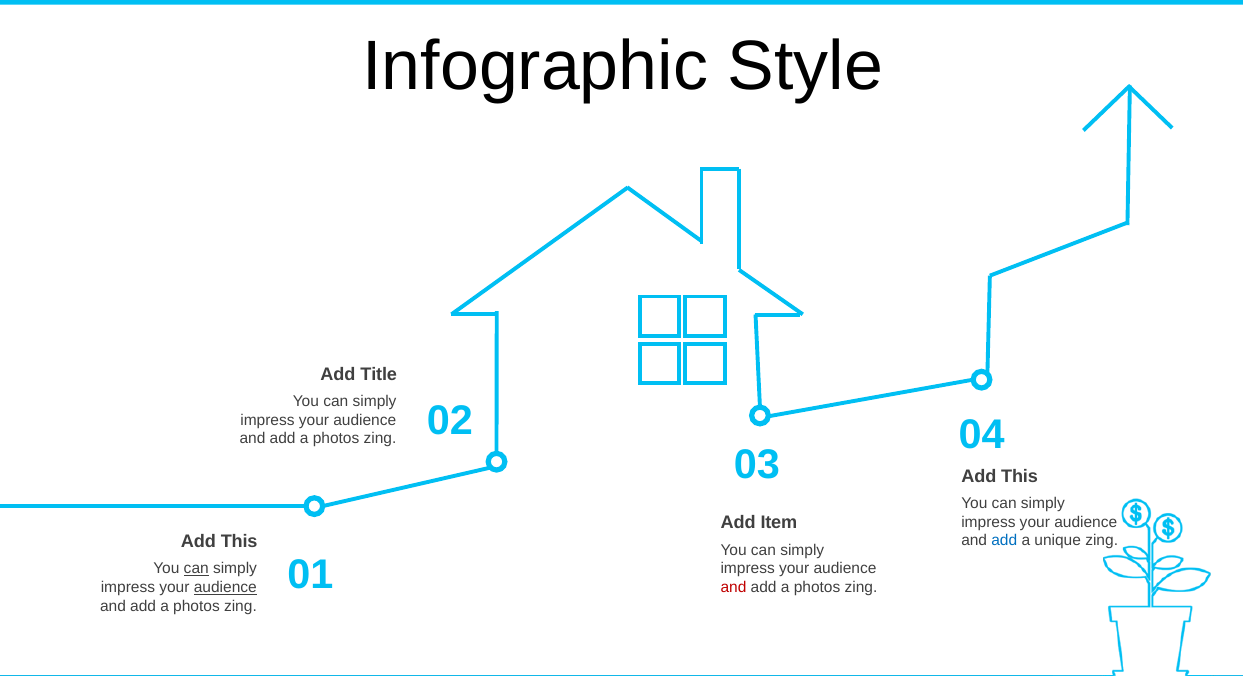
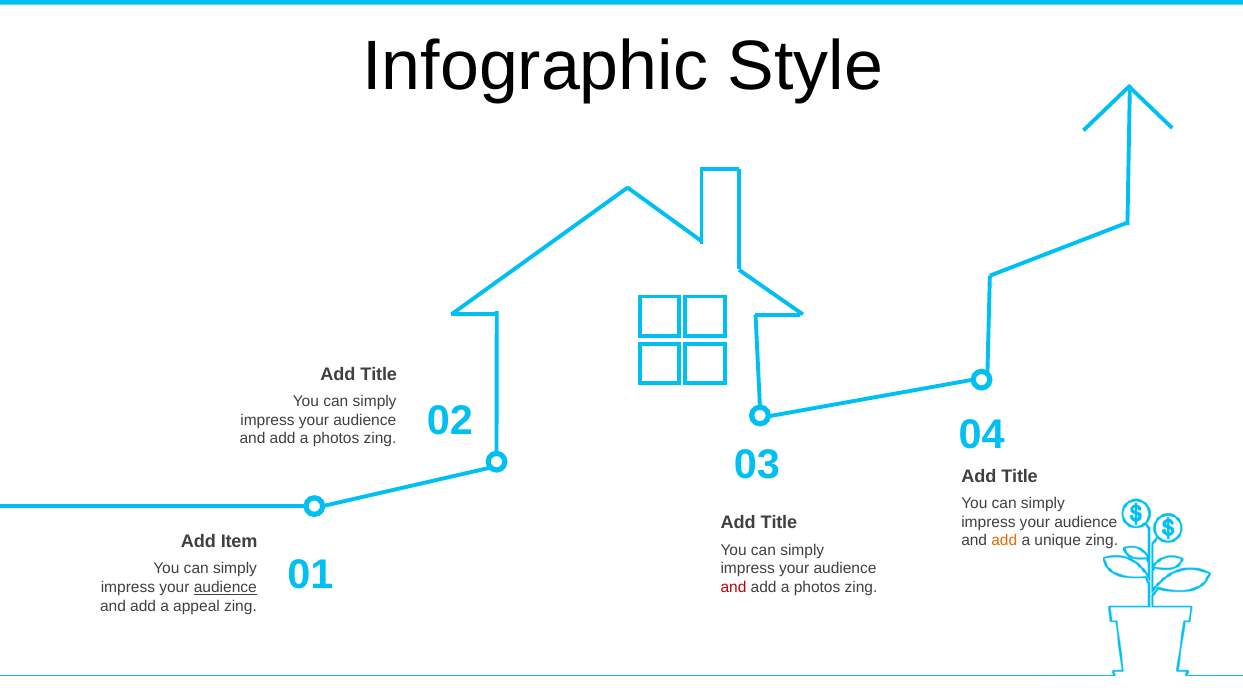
This at (1020, 476): This -> Title
Item at (779, 523): Item -> Title
This at (239, 542): This -> Item
add at (1004, 541) colour: blue -> orange
can at (196, 569) underline: present -> none
photos at (197, 606): photos -> appeal
